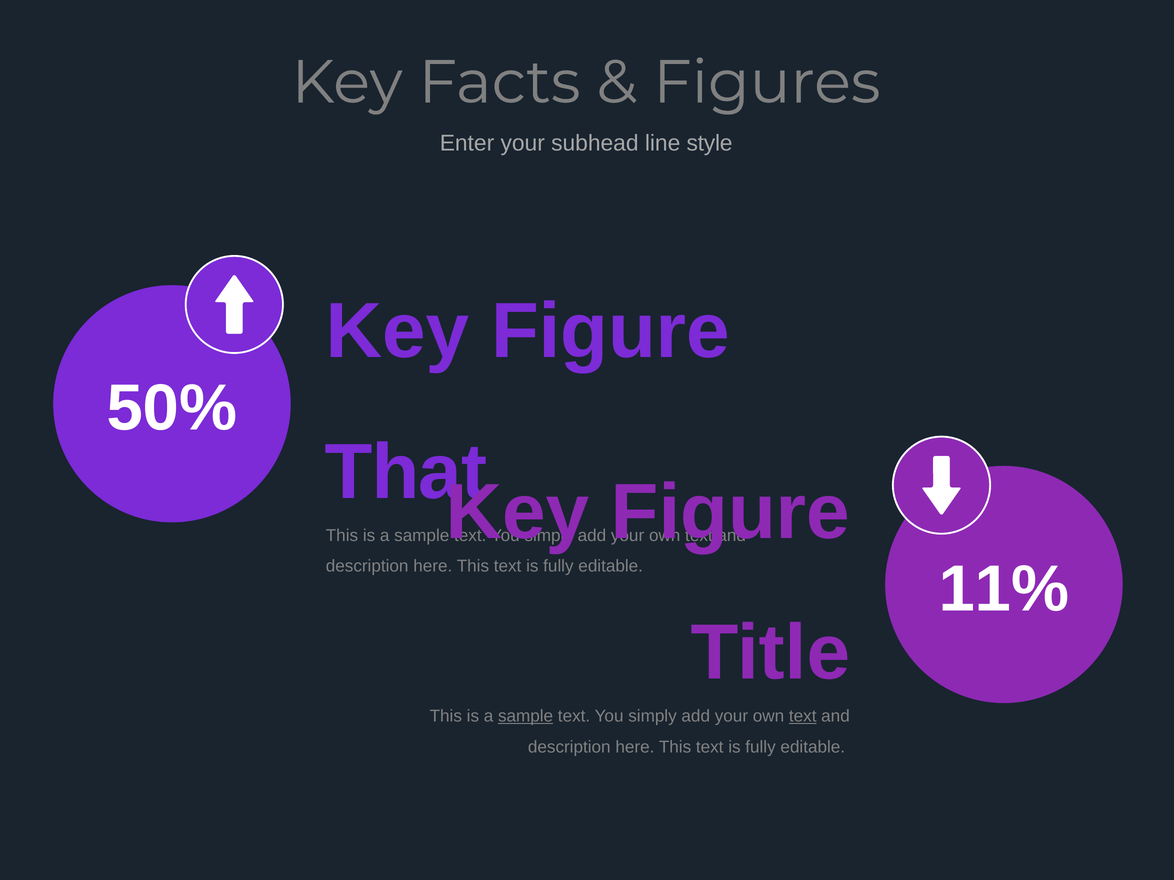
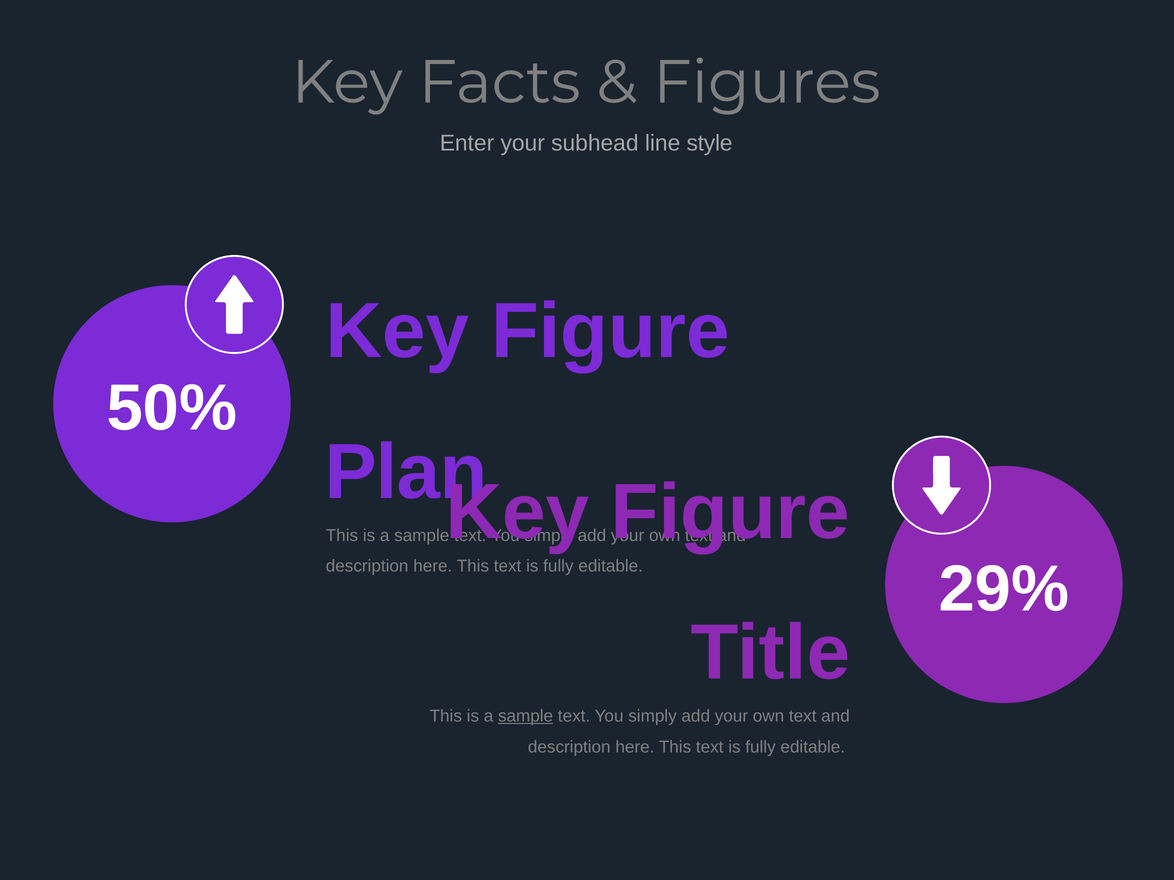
That: That -> Plan
11%: 11% -> 29%
text at (803, 717) underline: present -> none
